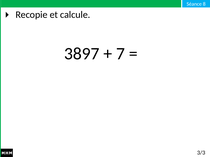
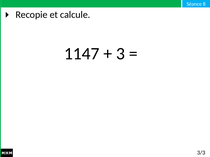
3897: 3897 -> 1147
7: 7 -> 3
